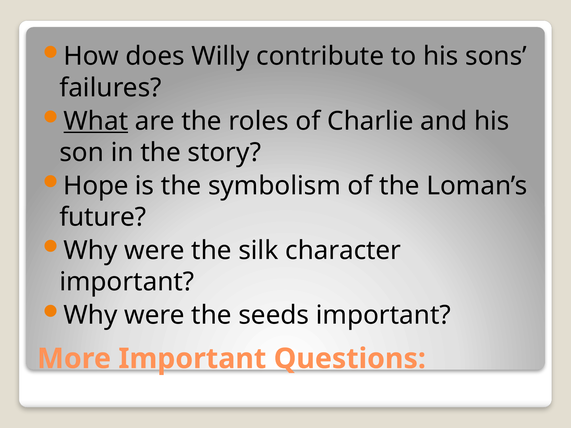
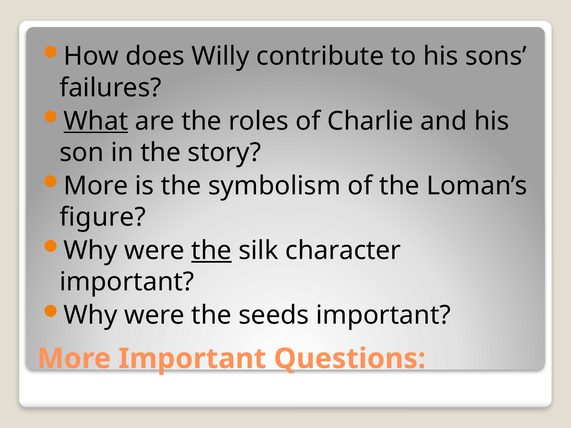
Hope at (96, 186): Hope -> More
future: future -> figure
the at (211, 251) underline: none -> present
